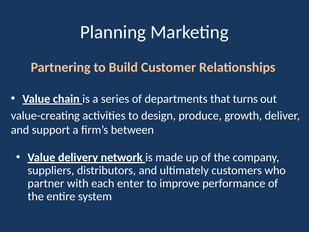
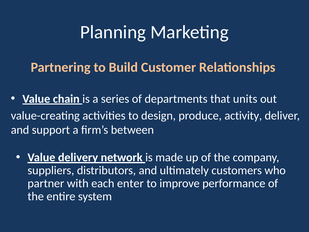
turns: turns -> units
growth: growth -> activity
